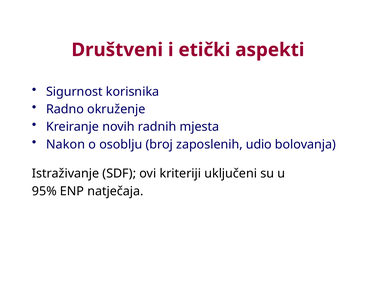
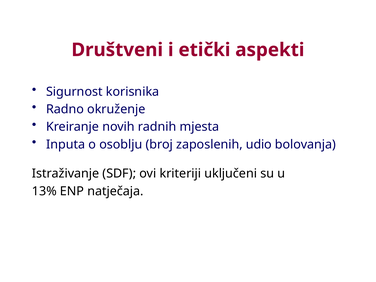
Nakon: Nakon -> Inputa
95%: 95% -> 13%
